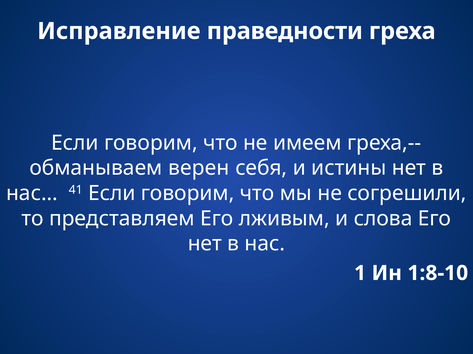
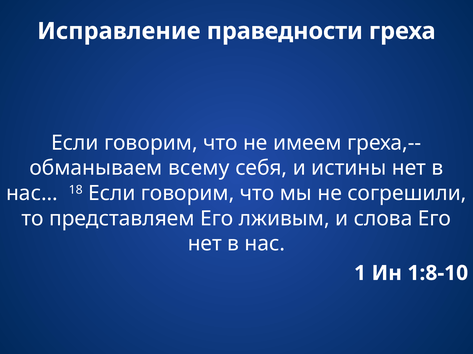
верен: верен -> всему
41: 41 -> 18
